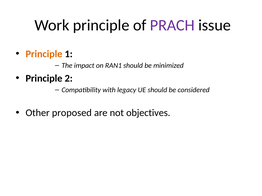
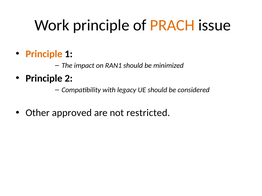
PRACH colour: purple -> orange
proposed: proposed -> approved
objectives: objectives -> restricted
